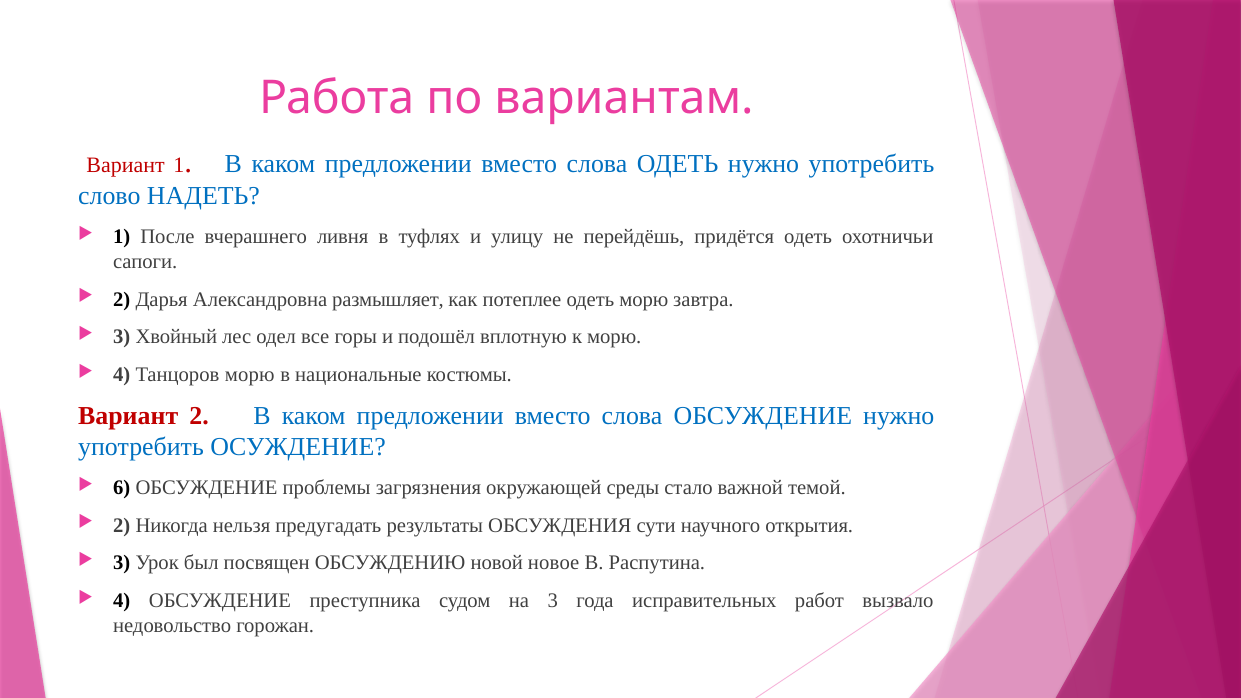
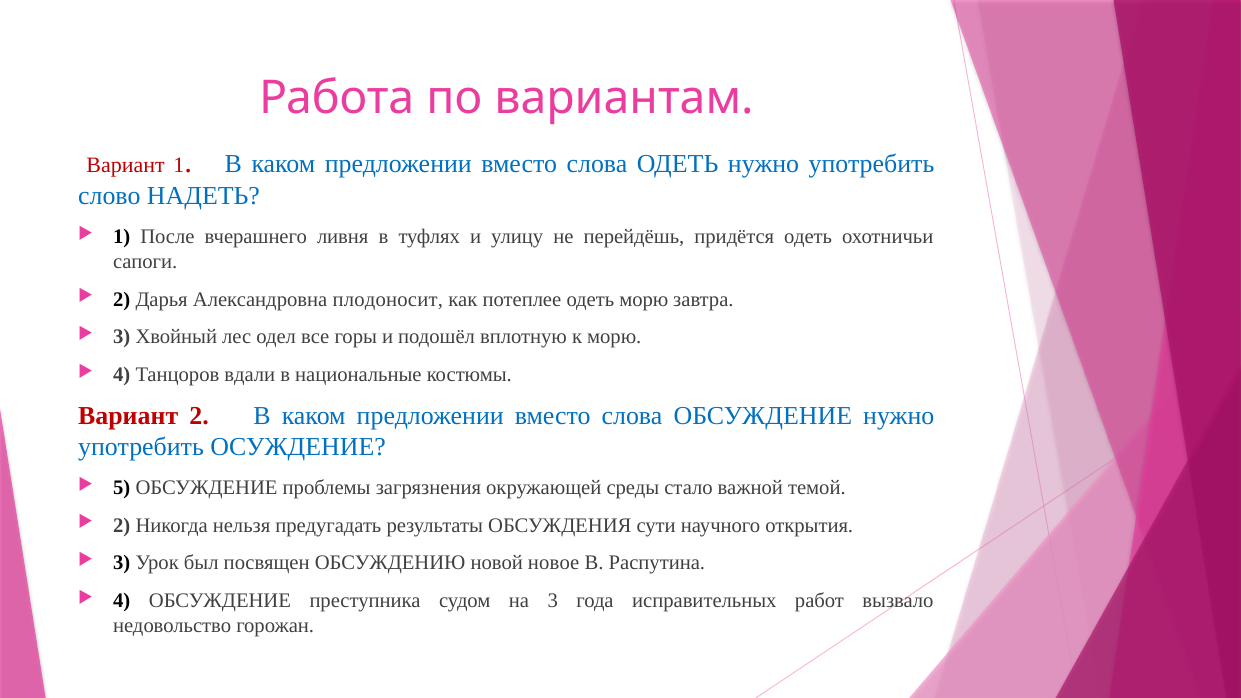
размышляет: размышляет -> плодоносит
Танцоров морю: морю -> вдали
6: 6 -> 5
